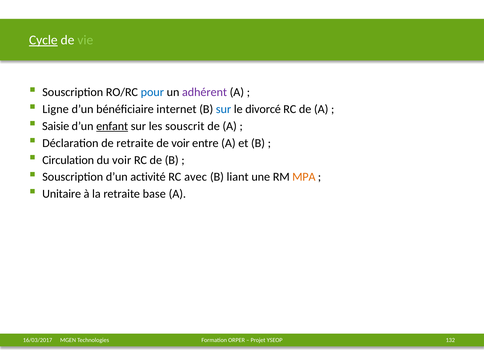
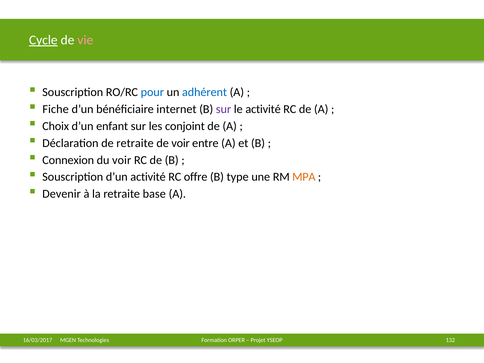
vie colour: light green -> pink
adhérent colour: purple -> blue
Ligne: Ligne -> Fiche
sur at (224, 109) colour: blue -> purple
le divorcé: divorcé -> activité
Saisie: Saisie -> Choix
enfant underline: present -> none
souscrit: souscrit -> conjoint
Circulation: Circulation -> Connexion
avec: avec -> offre
liant: liant -> type
Unitaire: Unitaire -> Devenir
